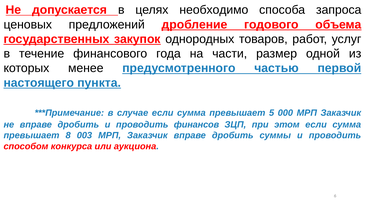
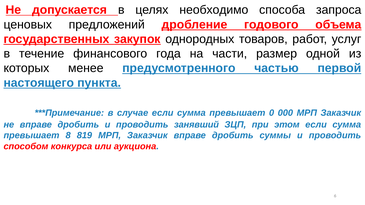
5: 5 -> 0
финансов: финансов -> занявший
003: 003 -> 819
